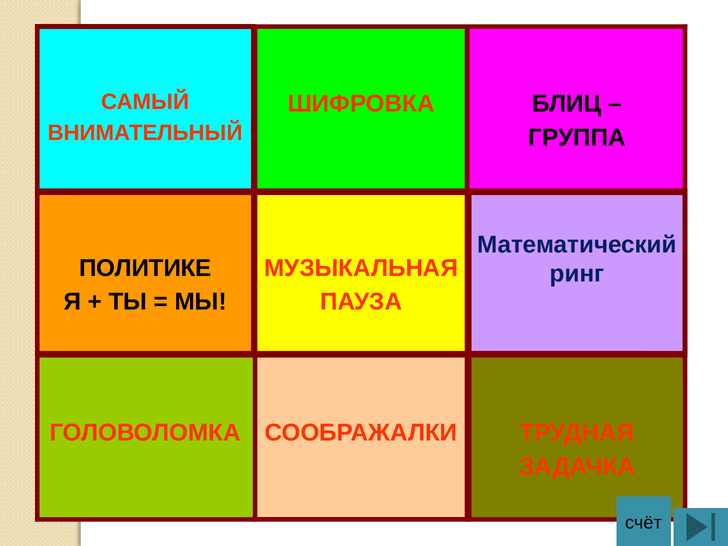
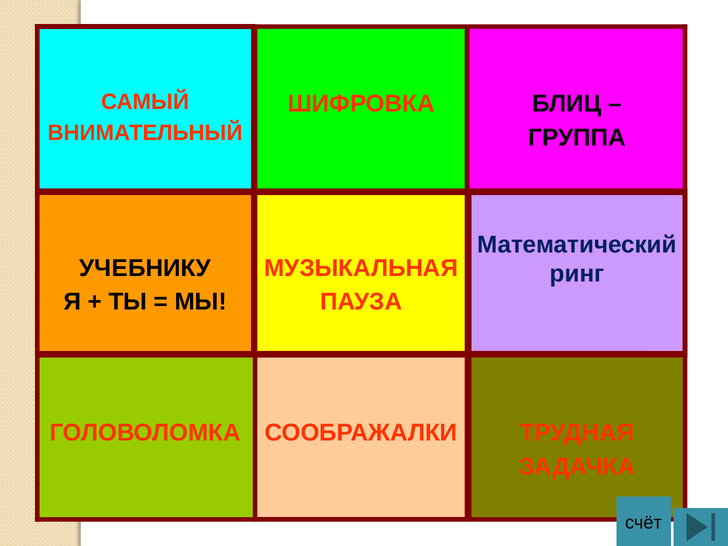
ПОЛИТИКЕ: ПОЛИТИКЕ -> УЧЕБНИКУ
